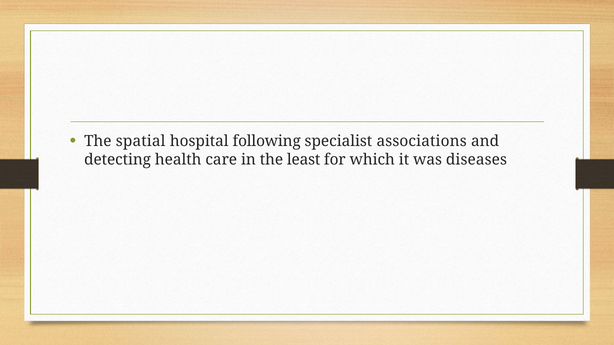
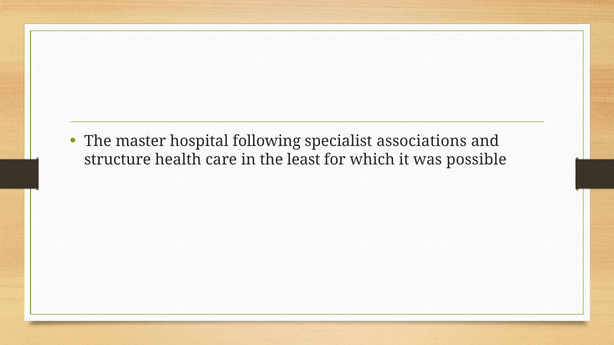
spatial: spatial -> master
detecting: detecting -> structure
diseases: diseases -> possible
